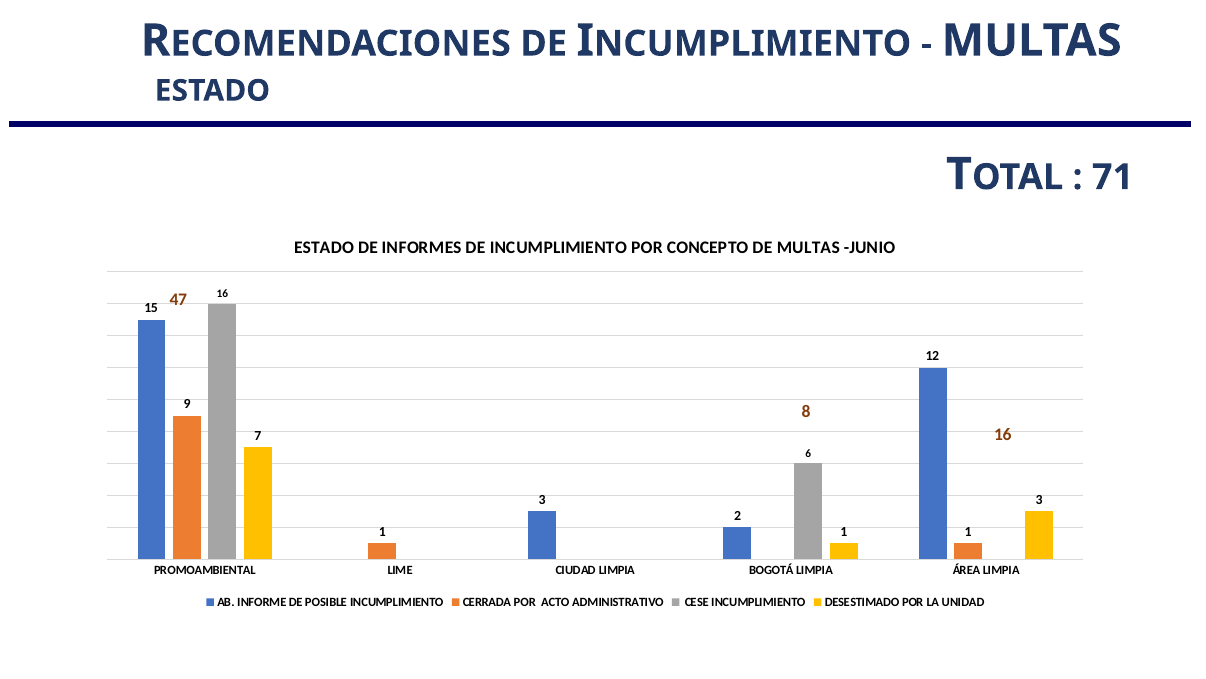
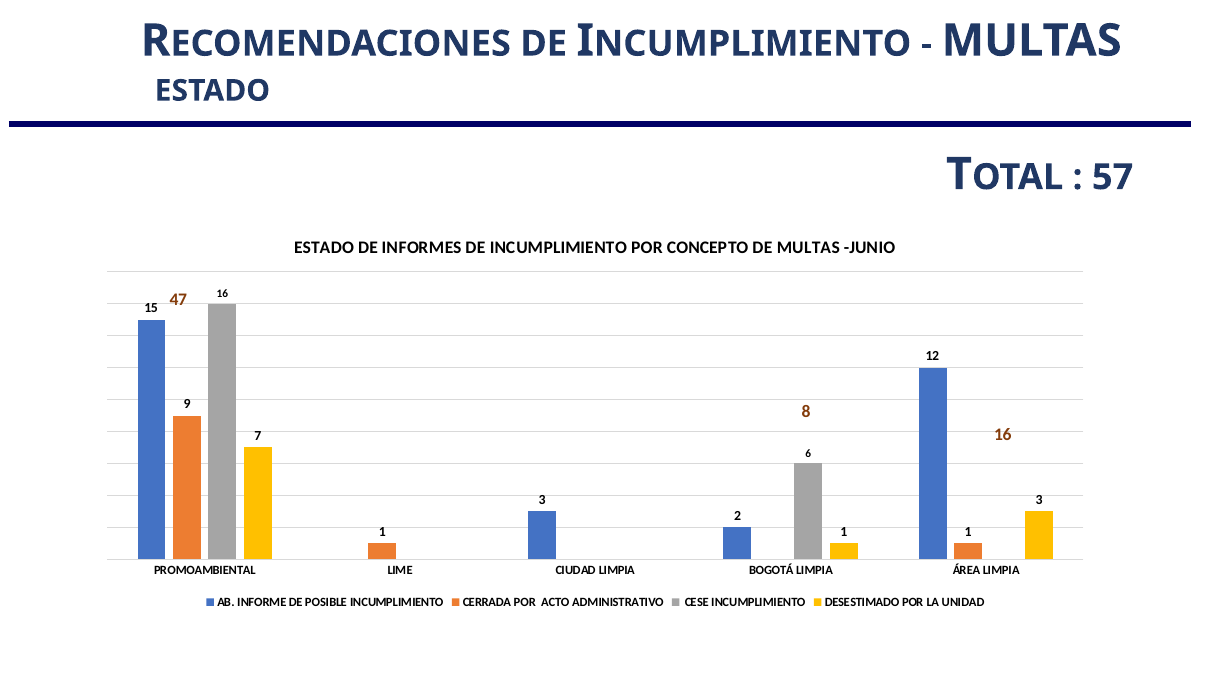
71: 71 -> 57
